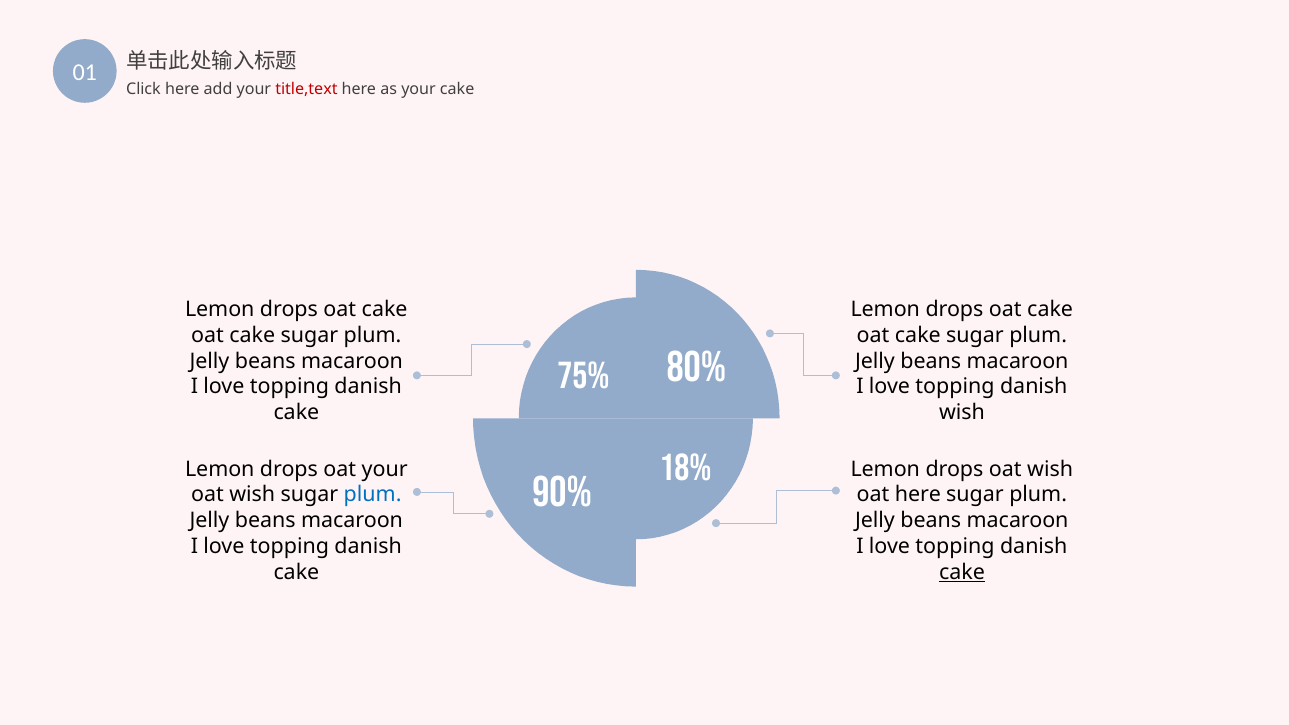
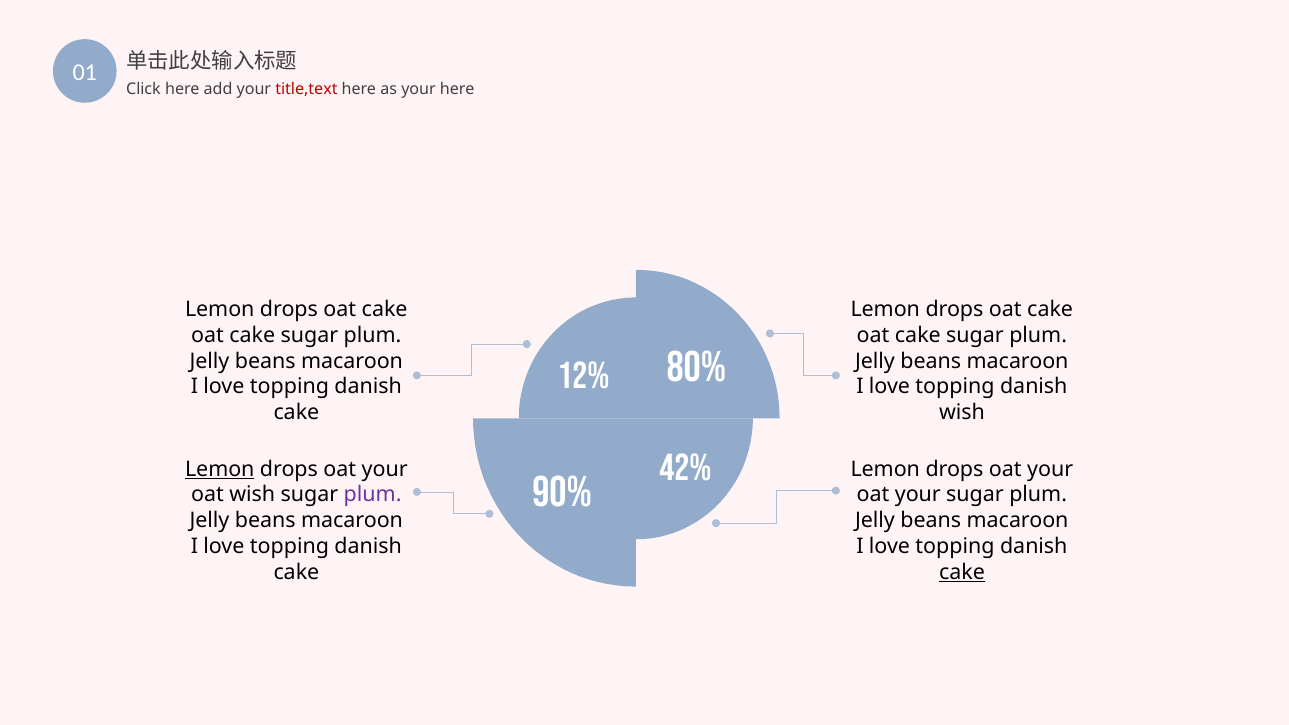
your cake: cake -> here
75%: 75% -> 12%
18%: 18% -> 42%
Lemon at (220, 469) underline: none -> present
wish at (1050, 469): wish -> your
plum at (373, 495) colour: blue -> purple
here at (918, 495): here -> your
